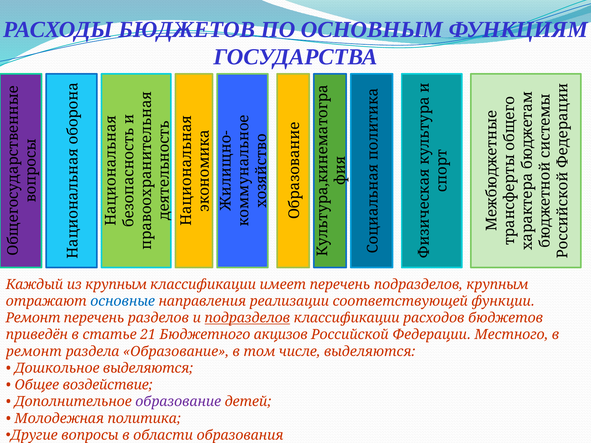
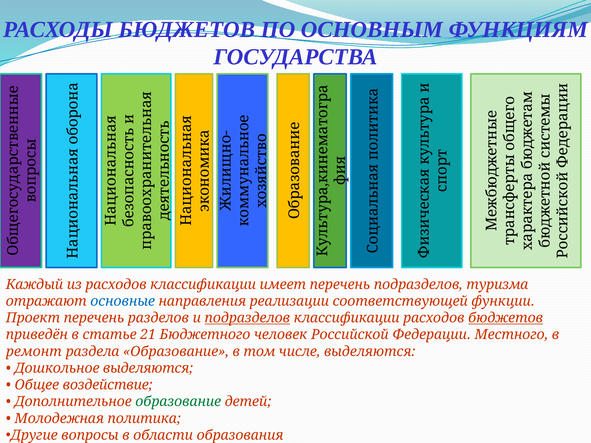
из крупным: крупным -> расходов
подразделов крупным: крупным -> туризма
Ремонт at (33, 318): Ремонт -> Проект
бюджетов at (506, 318) underline: none -> present
акцизов: акцизов -> человек
образование at (178, 402) colour: purple -> green
